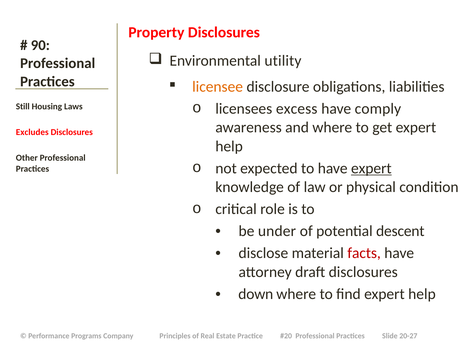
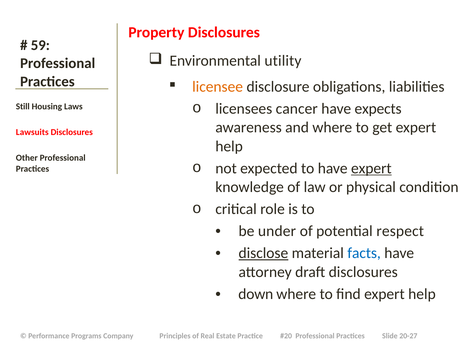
90: 90 -> 59
excess: excess -> cancer
comply: comply -> expects
Excludes: Excludes -> Lawsuits
descent: descent -> respect
disclose underline: none -> present
facts colour: red -> blue
